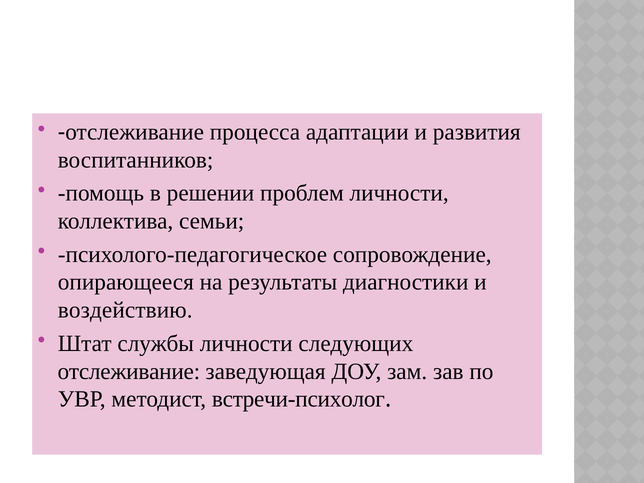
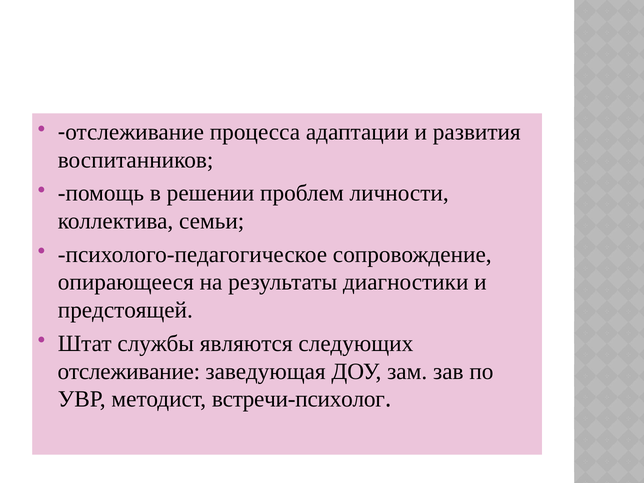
воздействию: воздействию -> предстоящей
службы личности: личности -> являются
